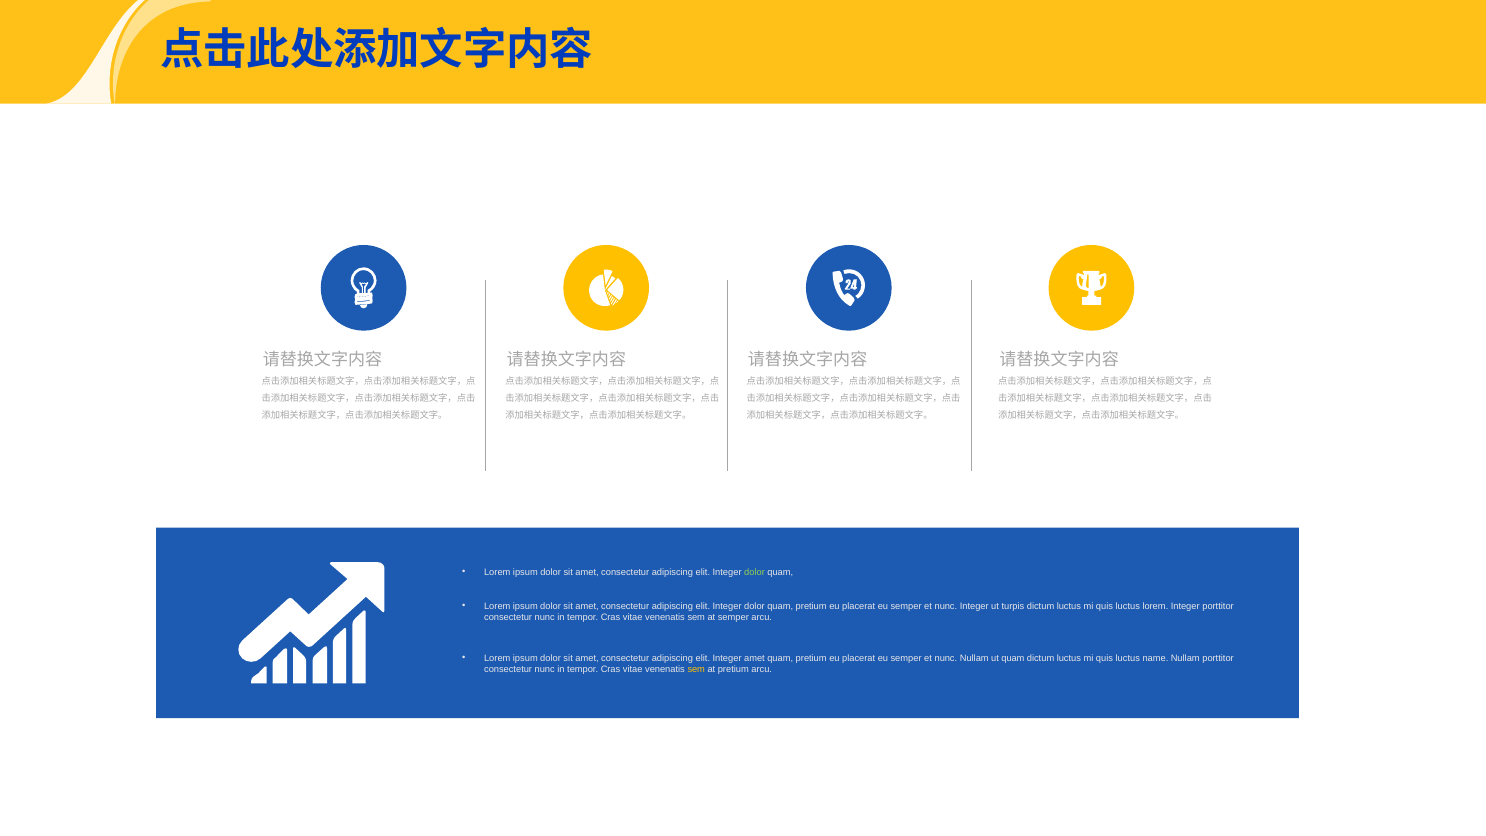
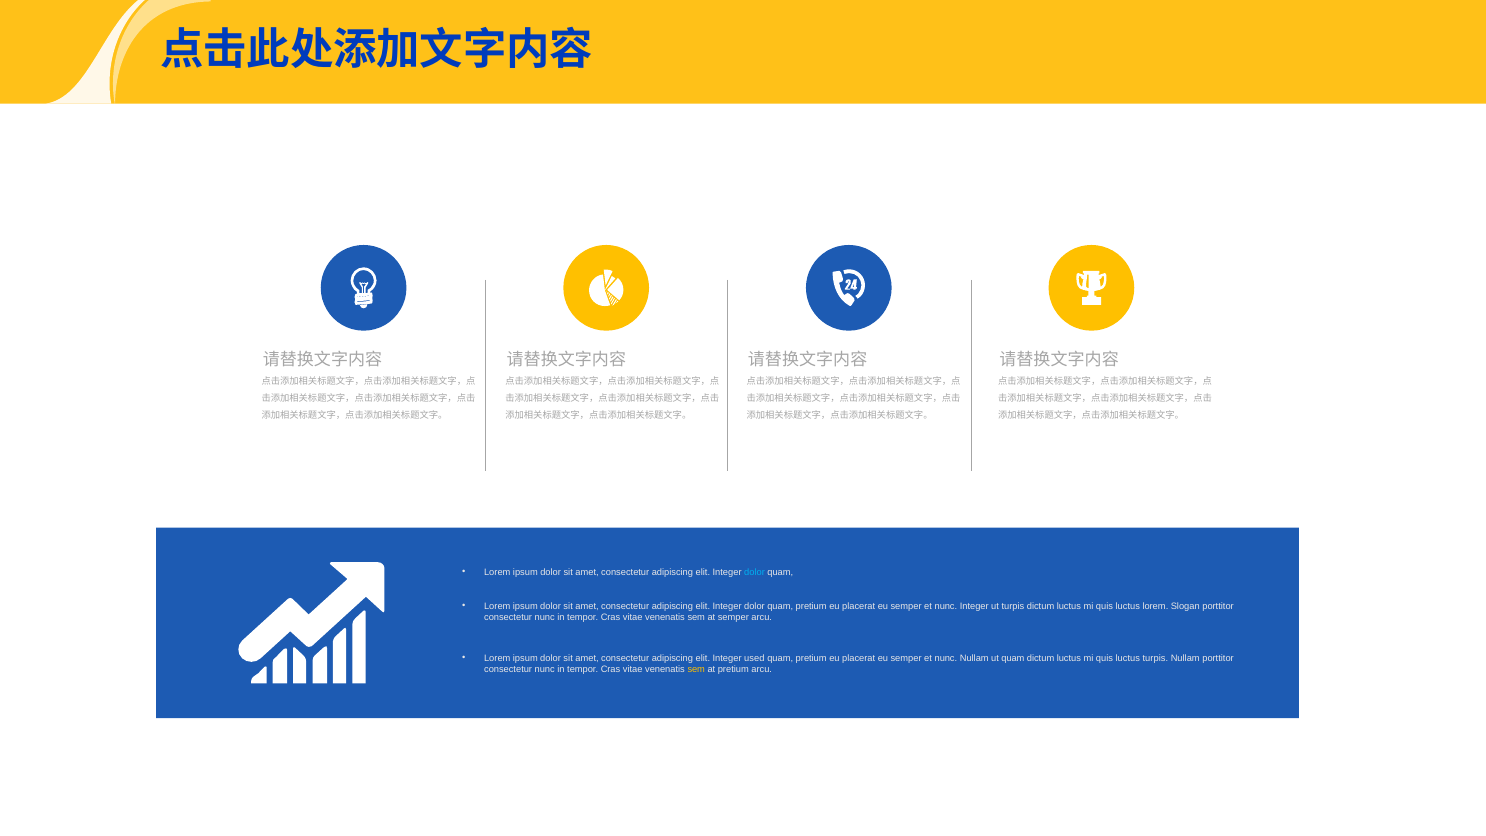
dolor at (754, 572) colour: light green -> light blue
lorem Integer: Integer -> Slogan
Integer amet: amet -> used
luctus name: name -> turpis
